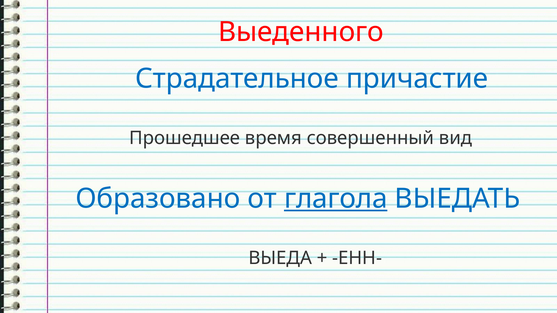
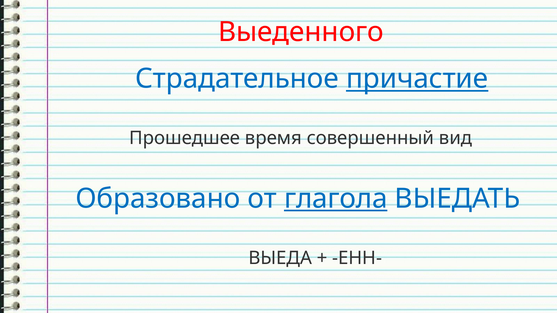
причастие underline: none -> present
